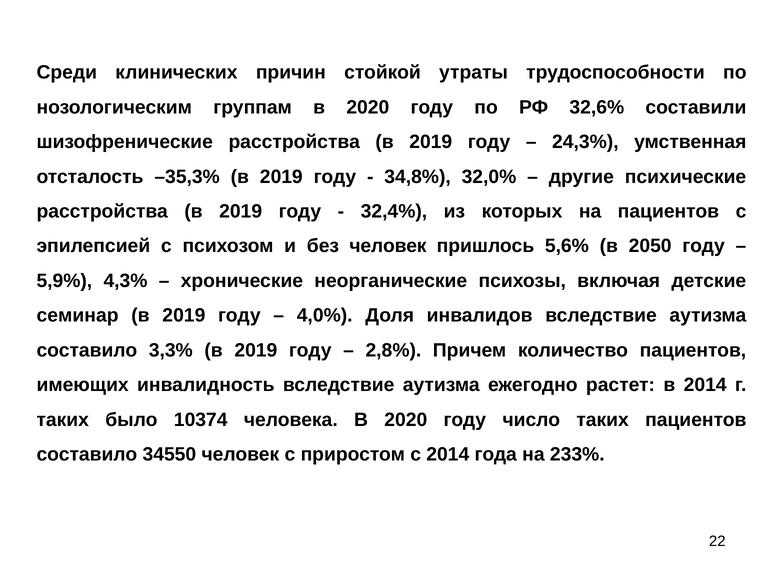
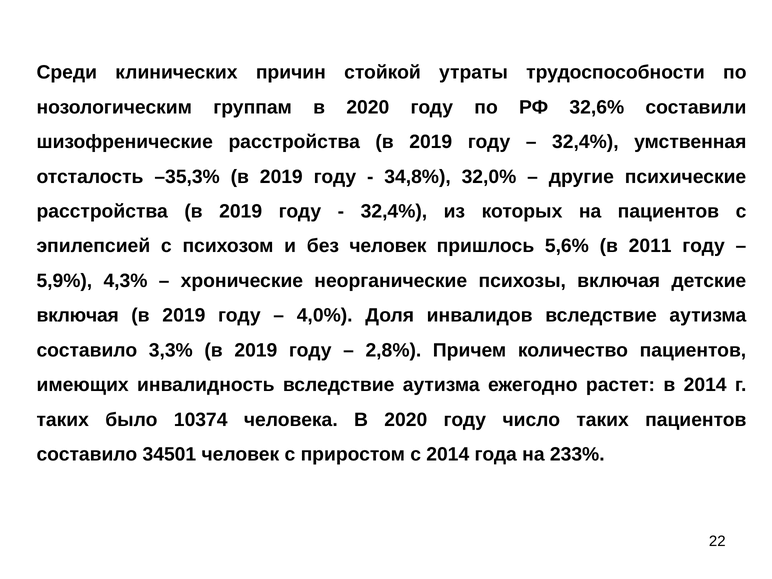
24,3% at (585, 142): 24,3% -> 32,4%
2050: 2050 -> 2011
семинар at (78, 316): семинар -> включая
34550: 34550 -> 34501
